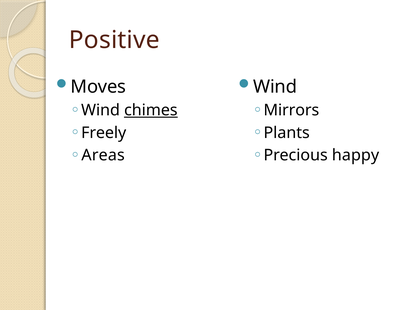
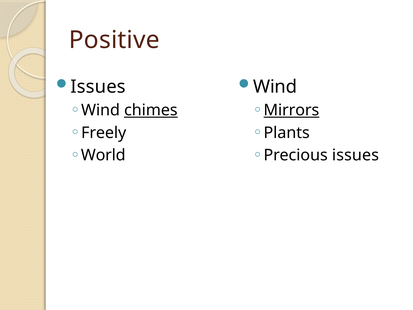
Moves at (98, 87): Moves -> Issues
Mirrors underline: none -> present
Areas: Areas -> World
Precious happy: happy -> issues
